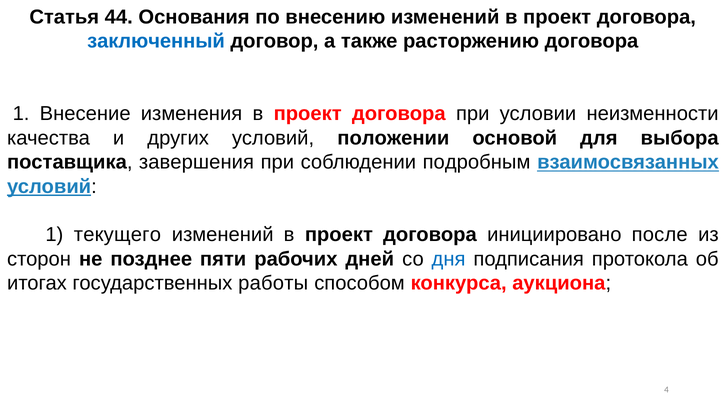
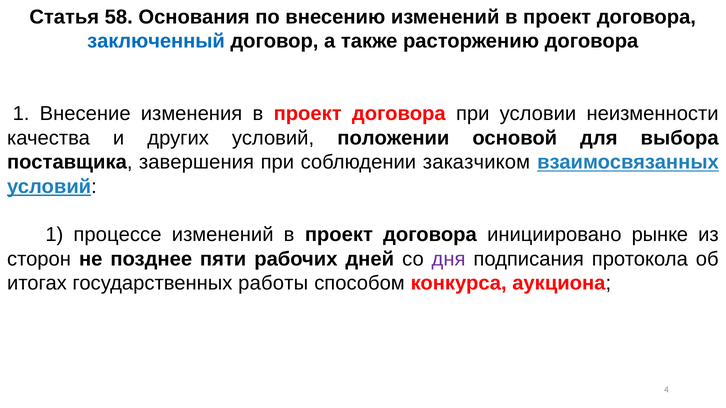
44: 44 -> 58
подробным: подробным -> заказчиком
текущего: текущего -> процессе
после: после -> рынке
дня colour: blue -> purple
